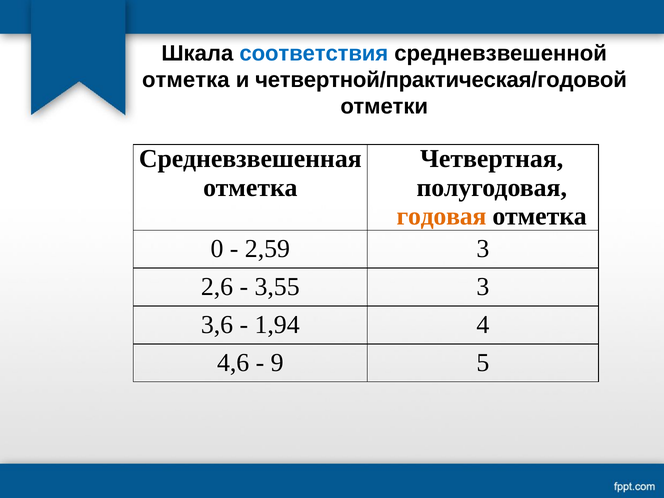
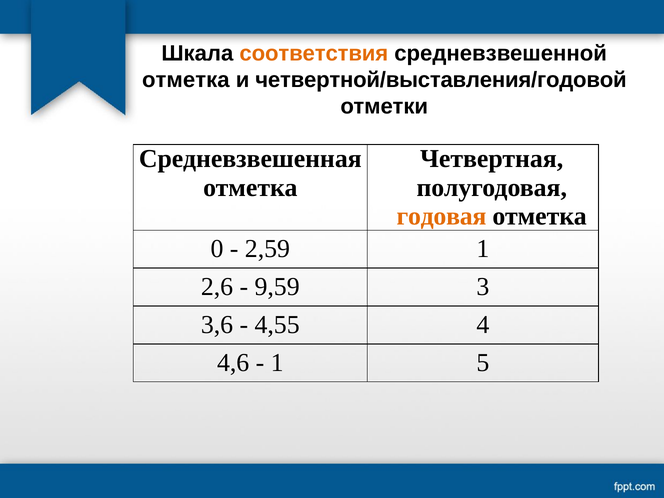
соответствия colour: blue -> orange
четвертной/практическая/годовой: четвертной/практическая/годовой -> четвертной/выставления/годовой
2,59 3: 3 -> 1
3,55: 3,55 -> 9,59
1,94: 1,94 -> 4,55
9 at (277, 363): 9 -> 1
